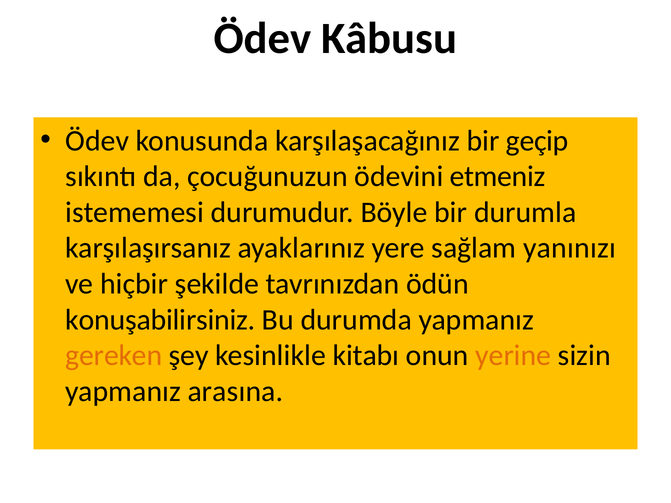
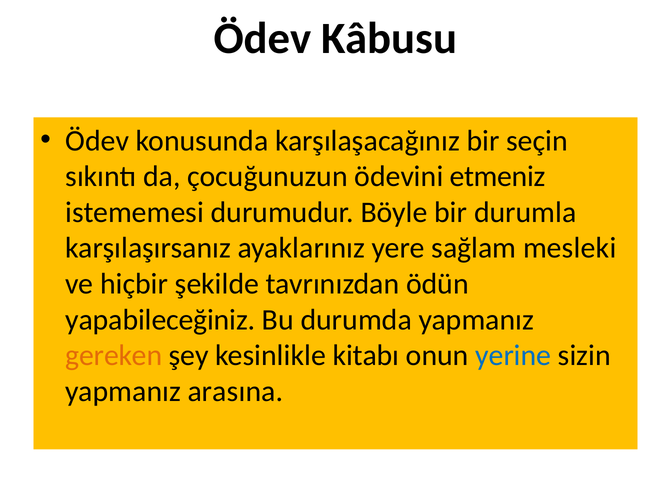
geçip: geçip -> seçin
yanınızı: yanınızı -> mesleki
konuşabilirsiniz: konuşabilirsiniz -> yapabileceğiniz
yerine colour: orange -> blue
